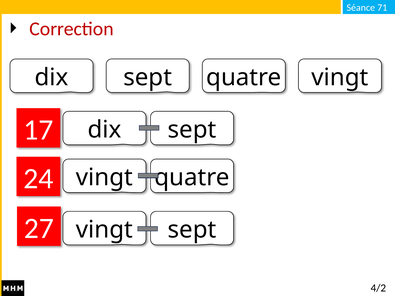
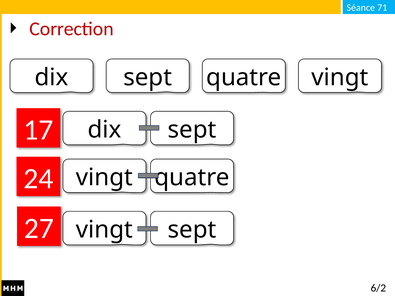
4/2: 4/2 -> 6/2
